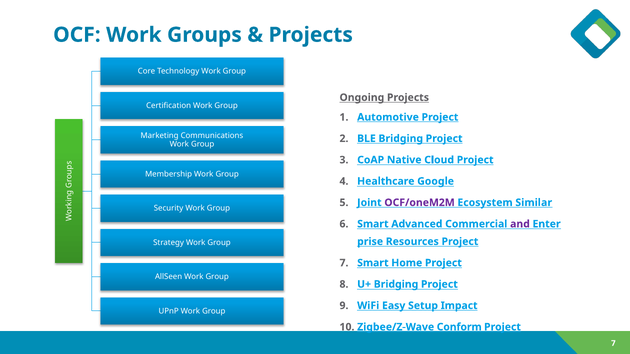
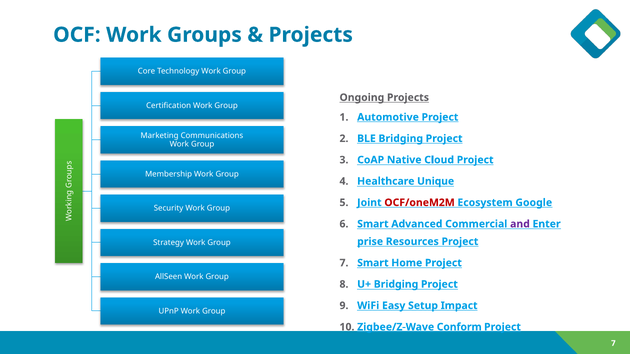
Google: Google -> Unique
OCF/oneM2M colour: purple -> red
Similar: Similar -> Google
